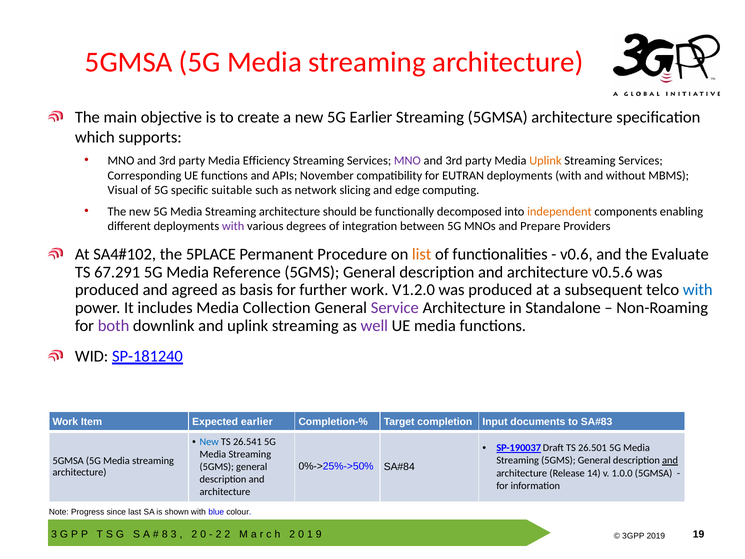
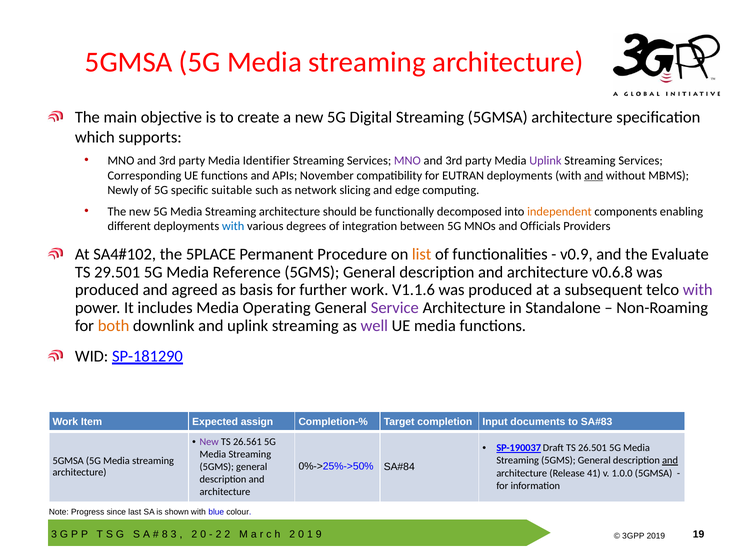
5G Earlier: Earlier -> Digital
Efficiency: Efficiency -> Identifier
Uplink at (545, 160) colour: orange -> purple
and at (594, 175) underline: none -> present
Visual: Visual -> Newly
with at (233, 226) colour: purple -> blue
Prepare: Prepare -> Officials
v0.6: v0.6 -> v0.9
67.291: 67.291 -> 29.501
v0.5.6: v0.5.6 -> v0.6.8
V1.2.0: V1.2.0 -> V1.1.6
with at (698, 290) colour: blue -> purple
Collection: Collection -> Operating
both colour: purple -> orange
SP-181240: SP-181240 -> SP-181290
Expected earlier: earlier -> assign
New at (209, 442) colour: blue -> purple
26.541: 26.541 -> 26.561
14: 14 -> 41
